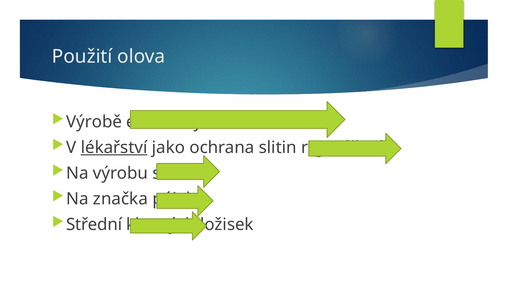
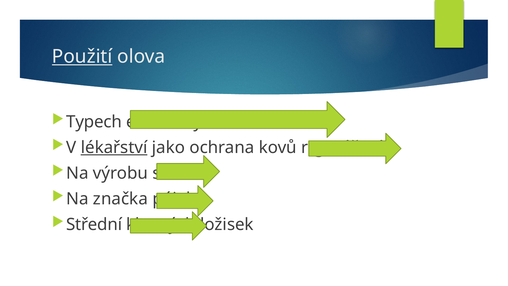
Použití underline: none -> present
Výrobě: Výrobě -> Typech
slitin: slitin -> kovů
